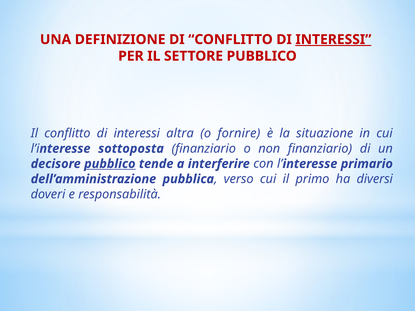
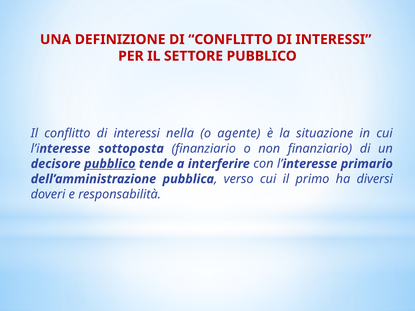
INTERESSI at (333, 40) underline: present -> none
altra: altra -> nella
fornire: fornire -> agente
